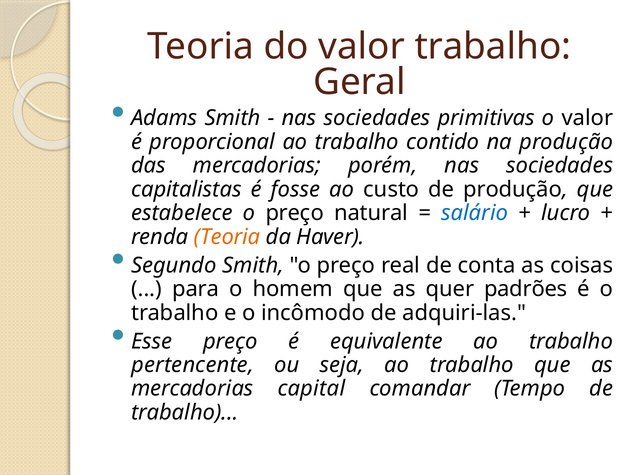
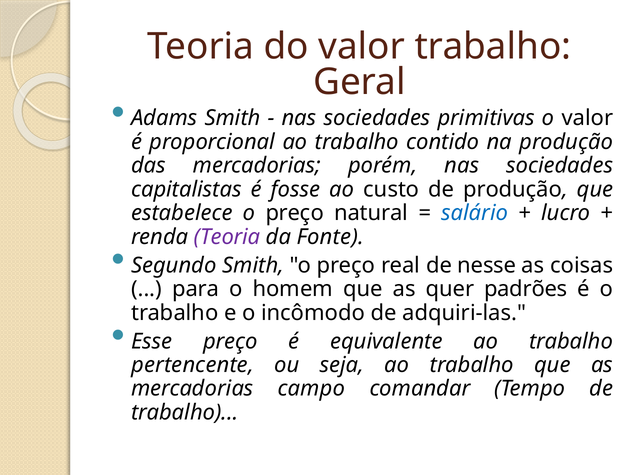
Teoria at (227, 237) colour: orange -> purple
Haver: Haver -> Fonte
conta: conta -> nesse
capital: capital -> campo
